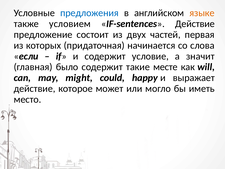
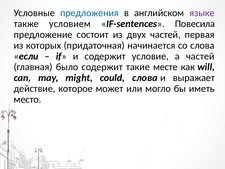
языке colour: orange -> purple
IF-sentences Действие: Действие -> Повесила
а значит: значит -> частей
could happy: happy -> слова
